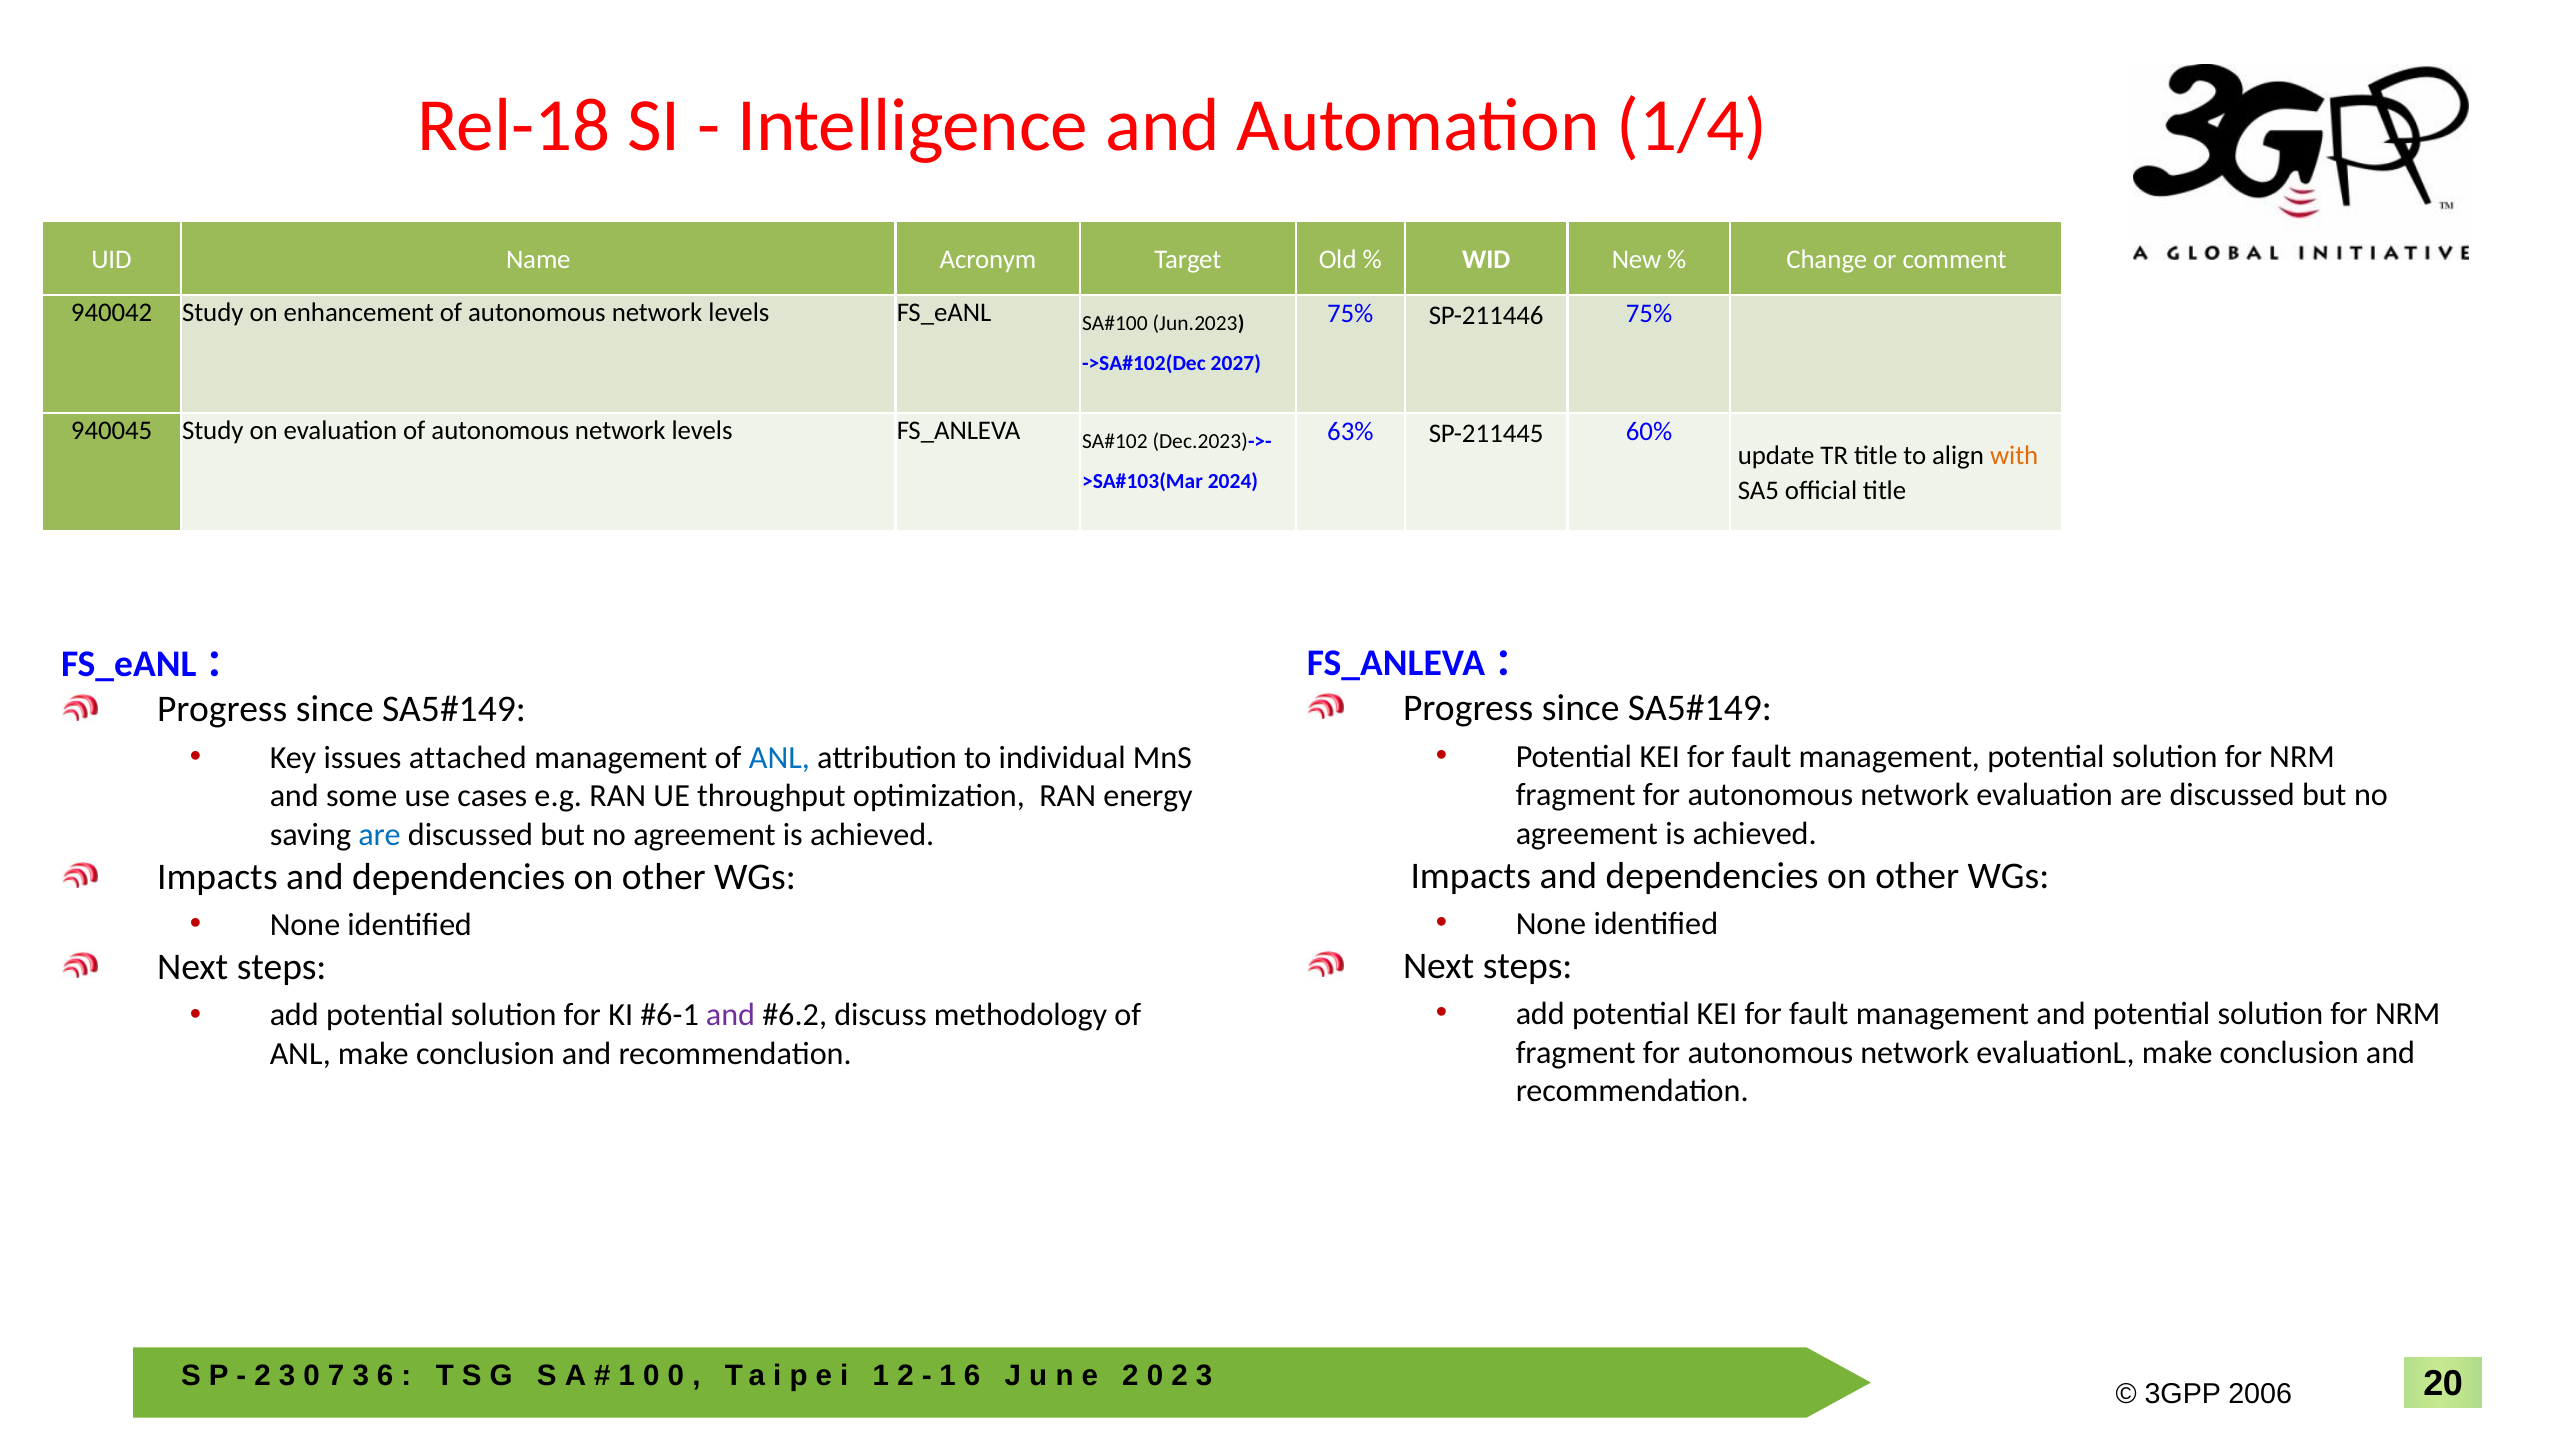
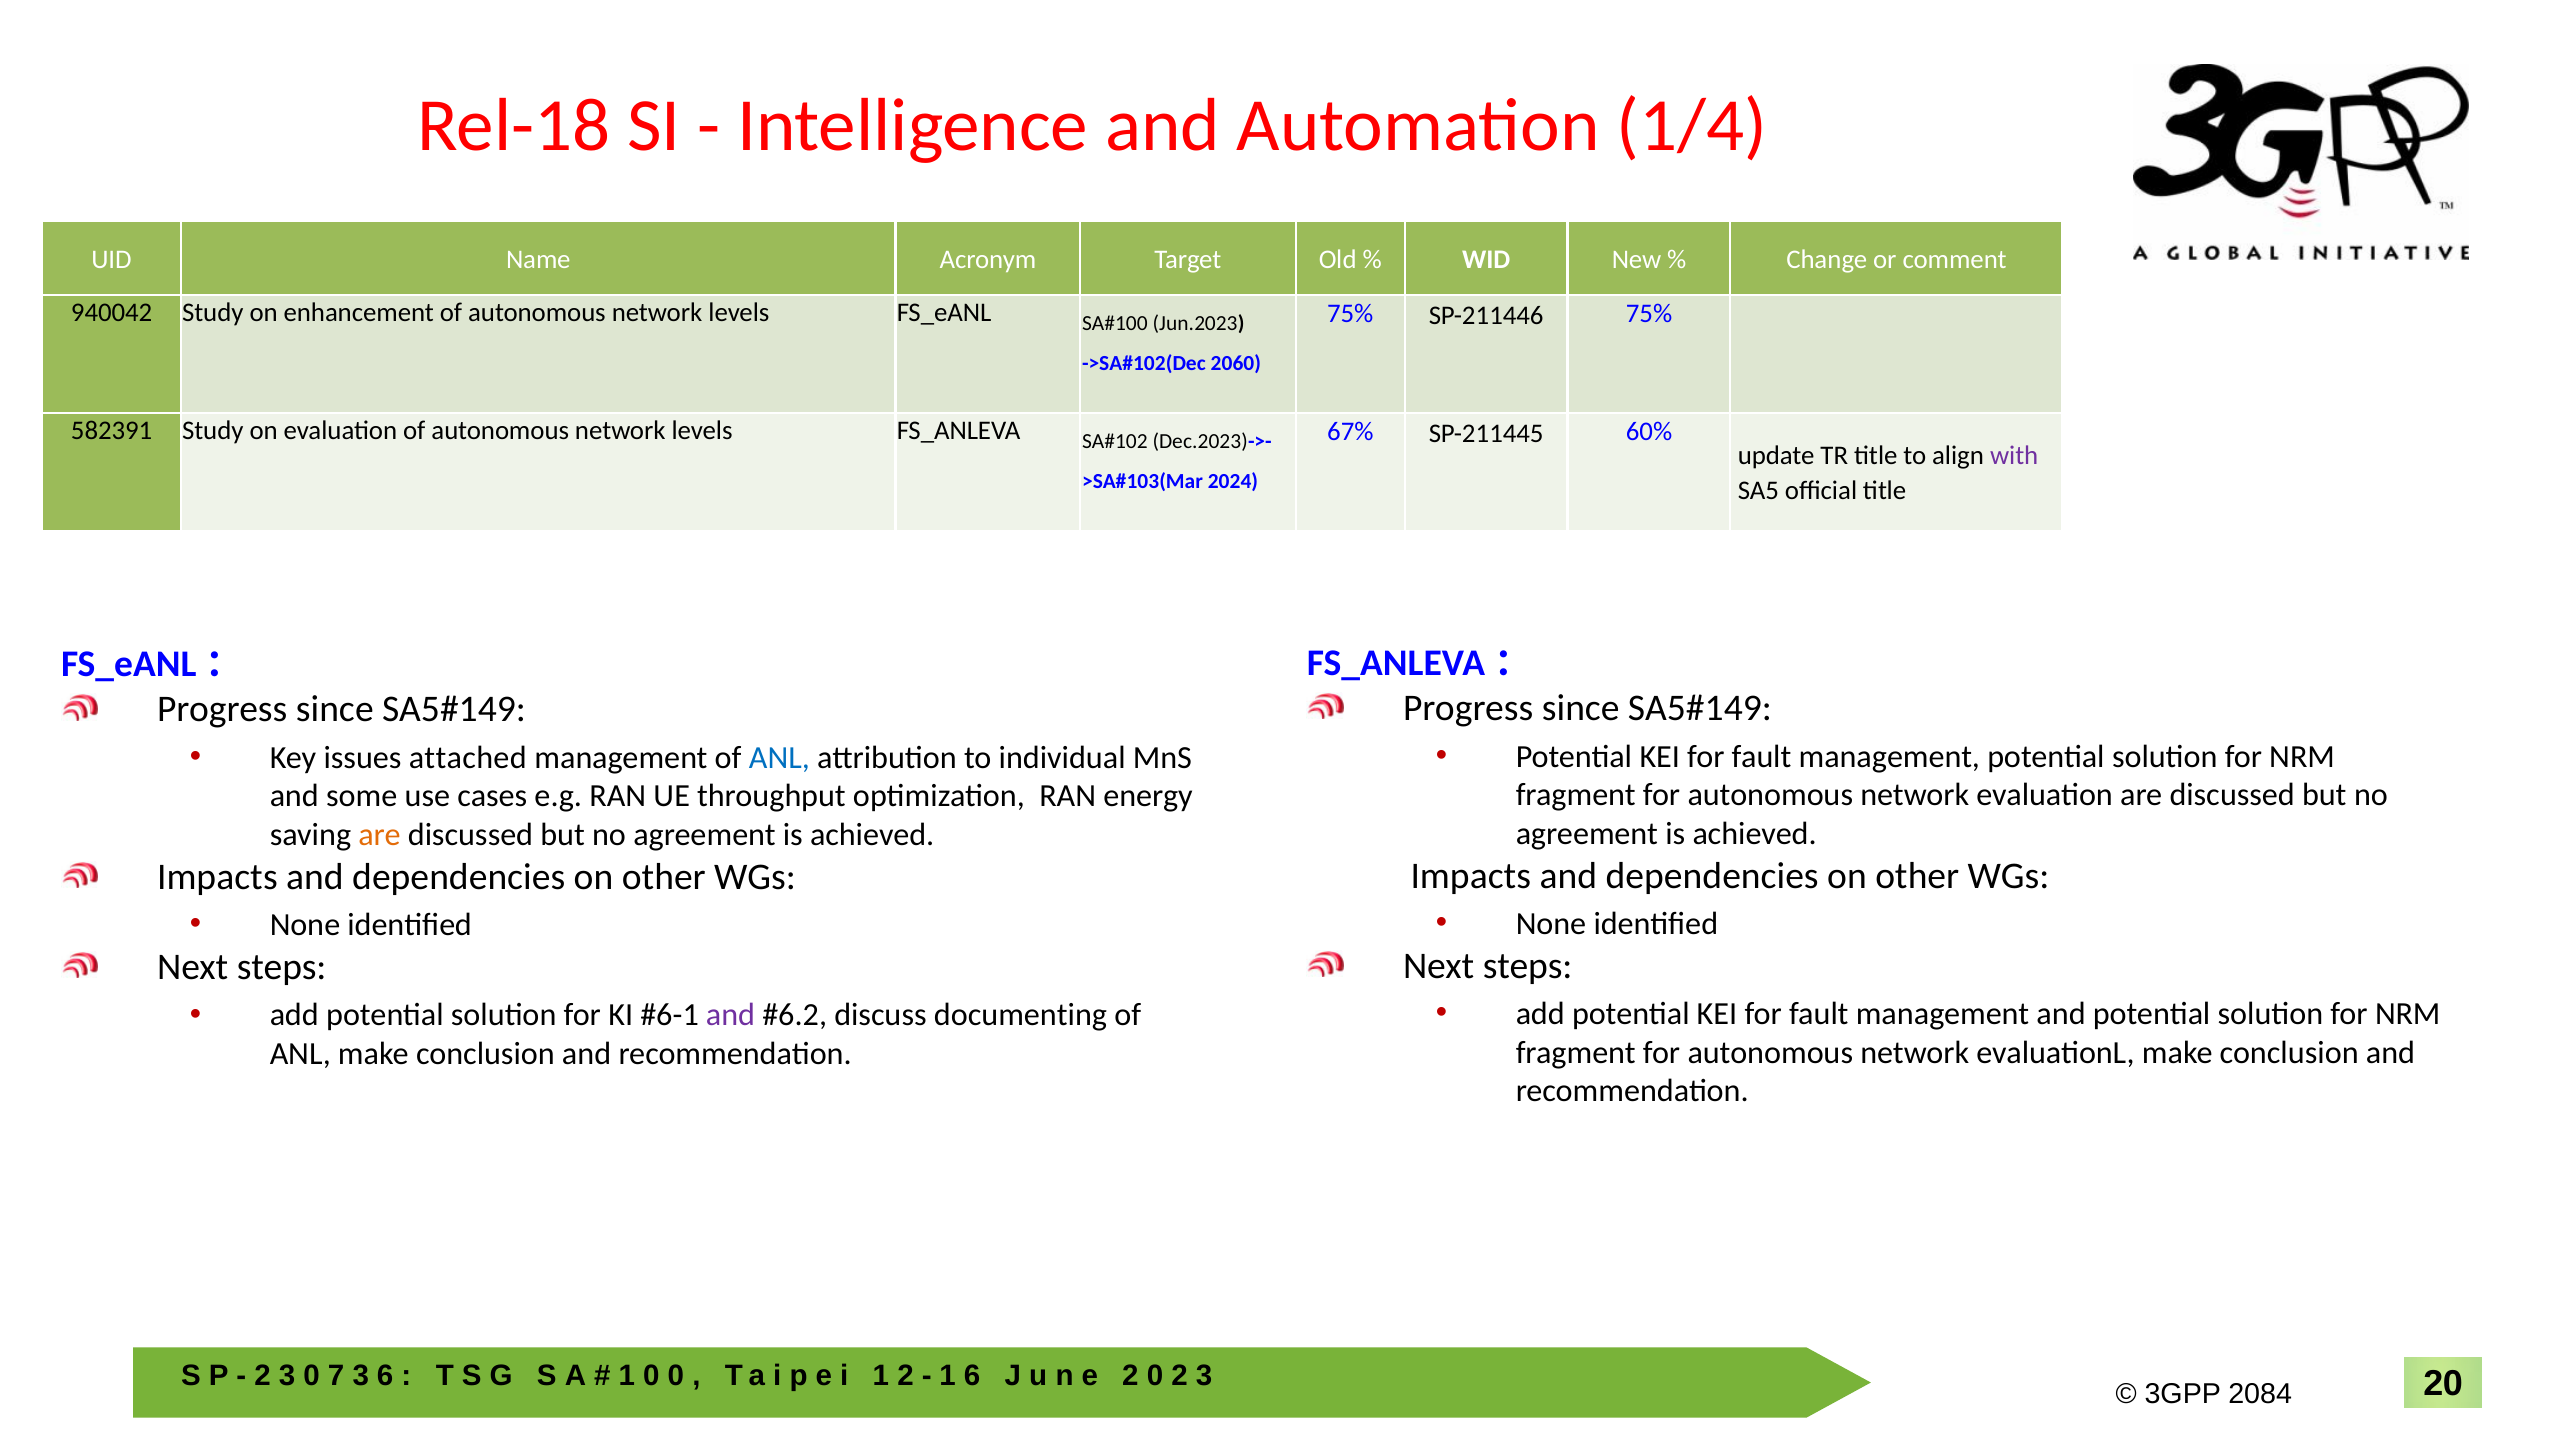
2027: 2027 -> 2060
940045: 940045 -> 582391
63%: 63% -> 67%
with colour: orange -> purple
are at (380, 835) colour: blue -> orange
methodology: methodology -> documenting
2006: 2006 -> 2084
